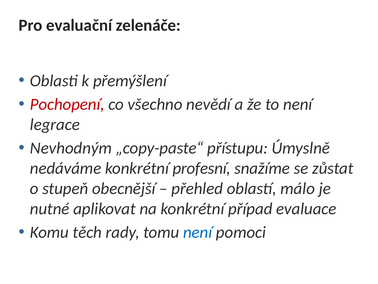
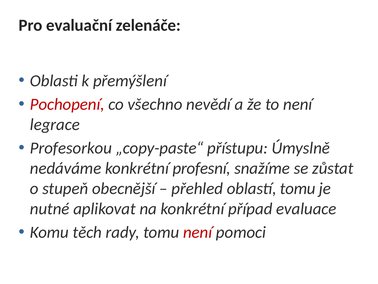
Nevhodným: Nevhodným -> Profesorkou
oblastí málo: málo -> tomu
není at (198, 232) colour: blue -> red
